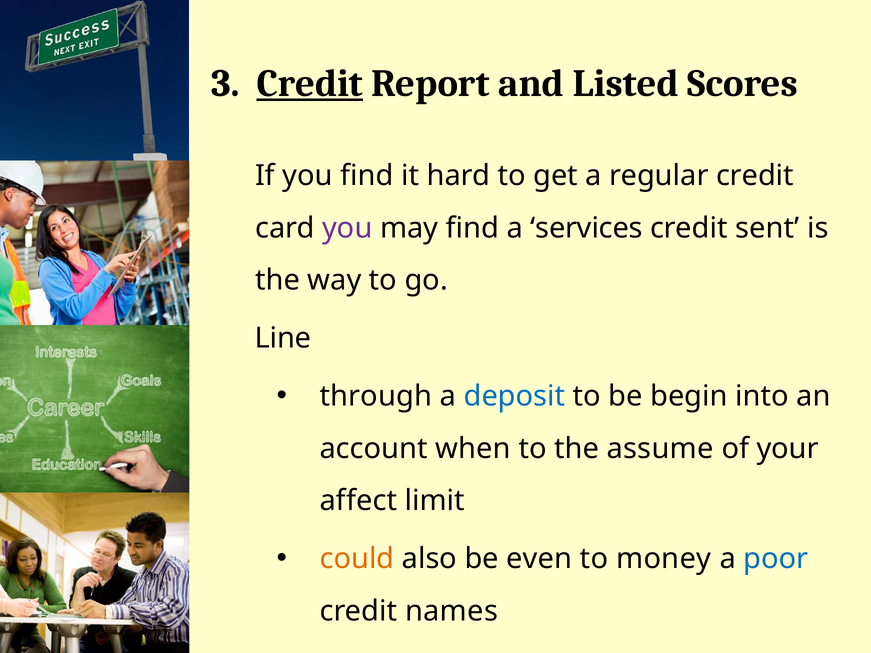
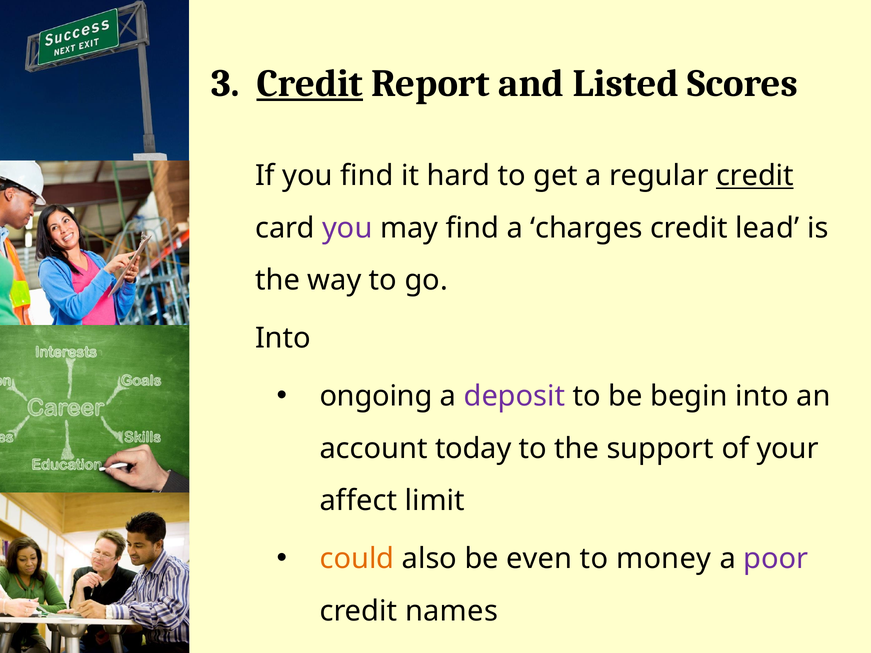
credit at (755, 176) underline: none -> present
services: services -> charges
sent: sent -> lead
Line at (283, 338): Line -> Into
through: through -> ongoing
deposit colour: blue -> purple
when: when -> today
assume: assume -> support
poor colour: blue -> purple
